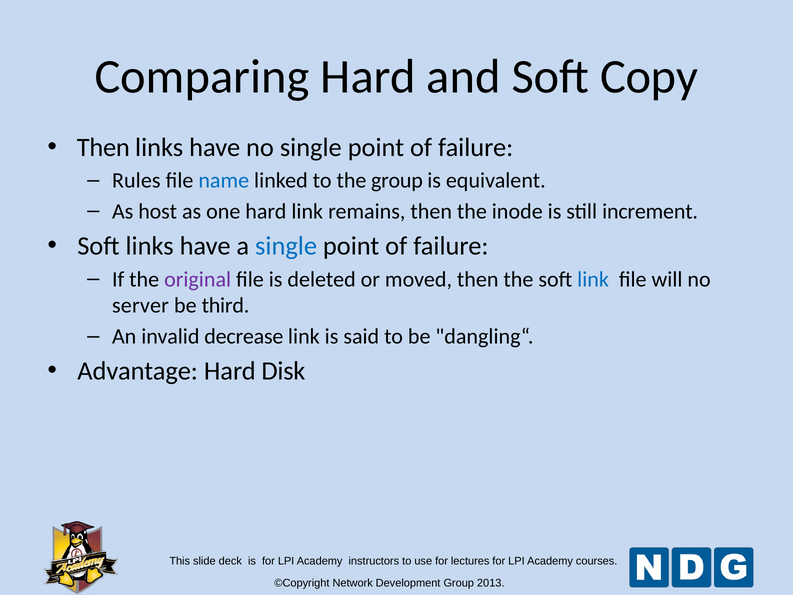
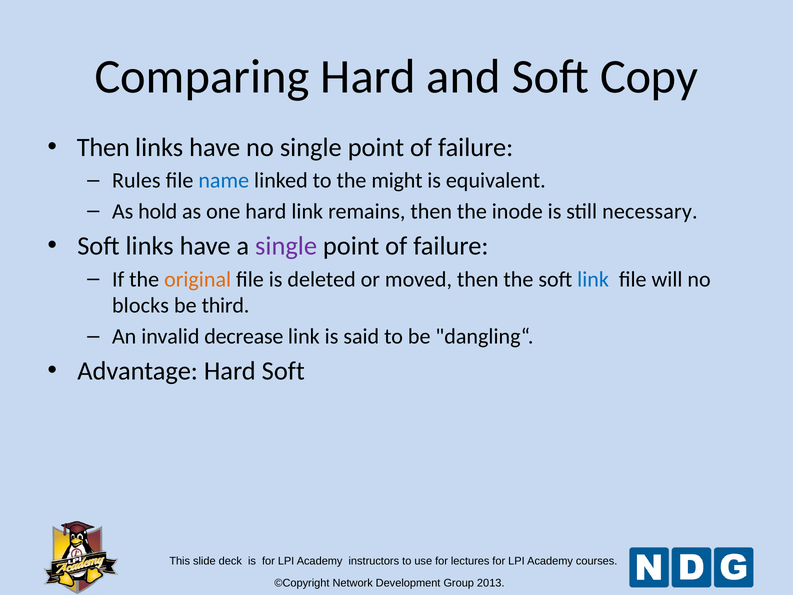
the group: group -> might
host: host -> hold
increment: increment -> necessary
single at (286, 246) colour: blue -> purple
original colour: purple -> orange
server: server -> blocks
Hard Disk: Disk -> Soft
